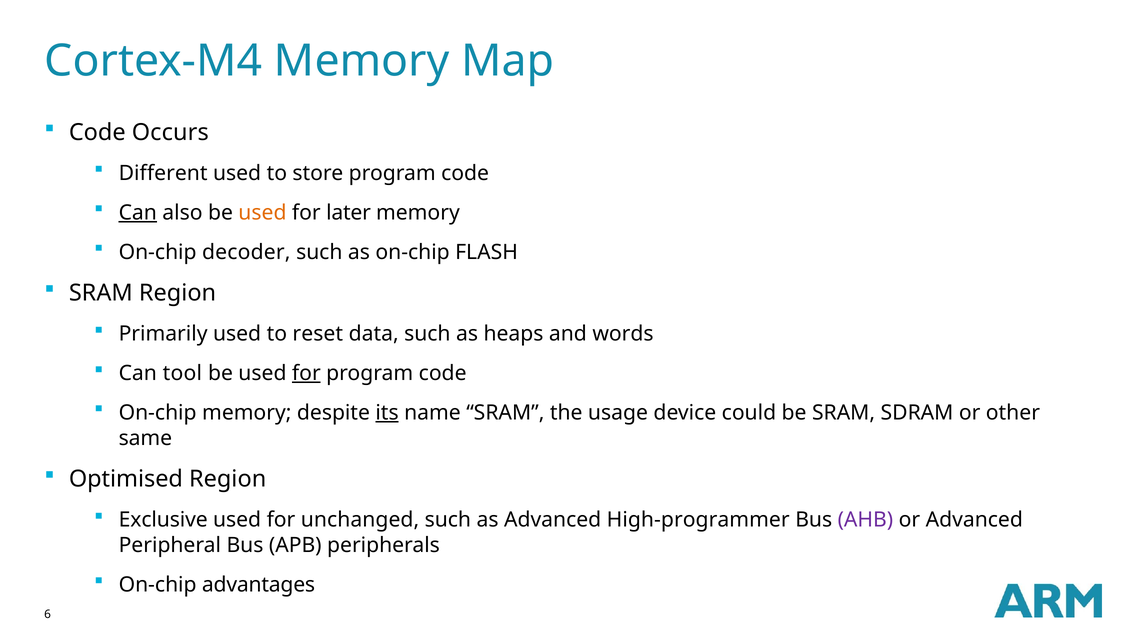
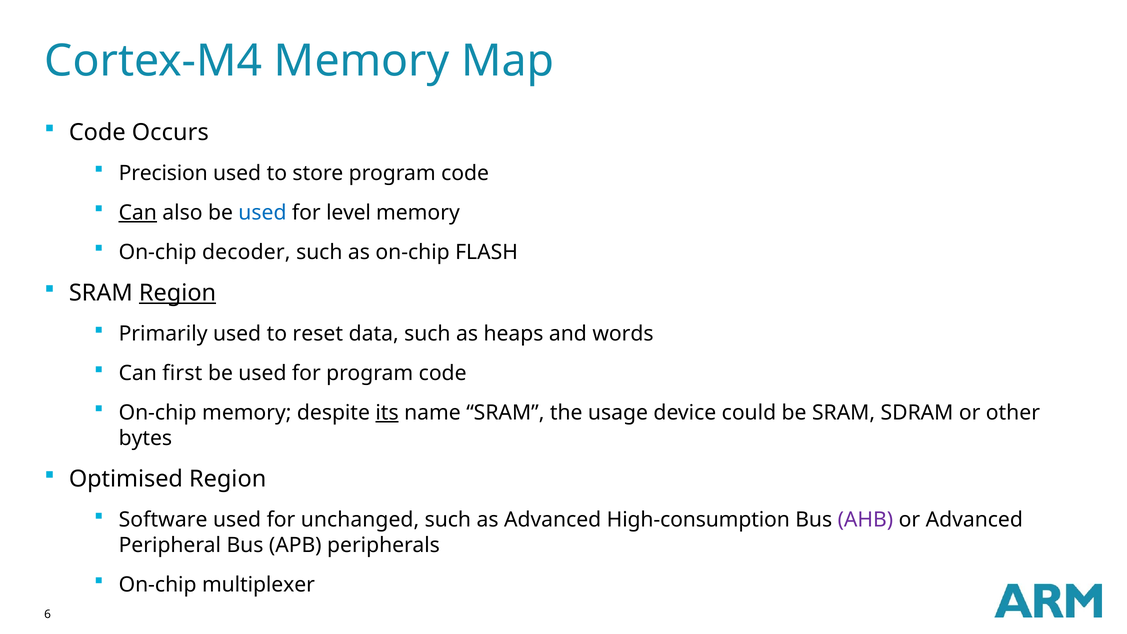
Different: Different -> Precision
used at (262, 213) colour: orange -> blue
later: later -> level
Region at (178, 293) underline: none -> present
tool: tool -> first
for at (306, 373) underline: present -> none
same: same -> bytes
Exclusive: Exclusive -> Software
High-programmer: High-programmer -> High-consumption
advantages: advantages -> multiplexer
